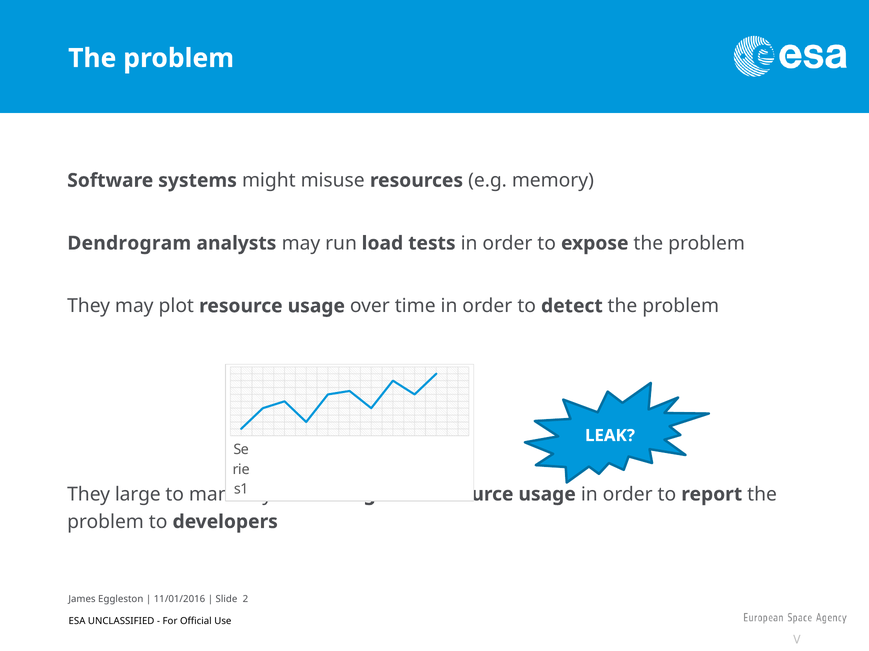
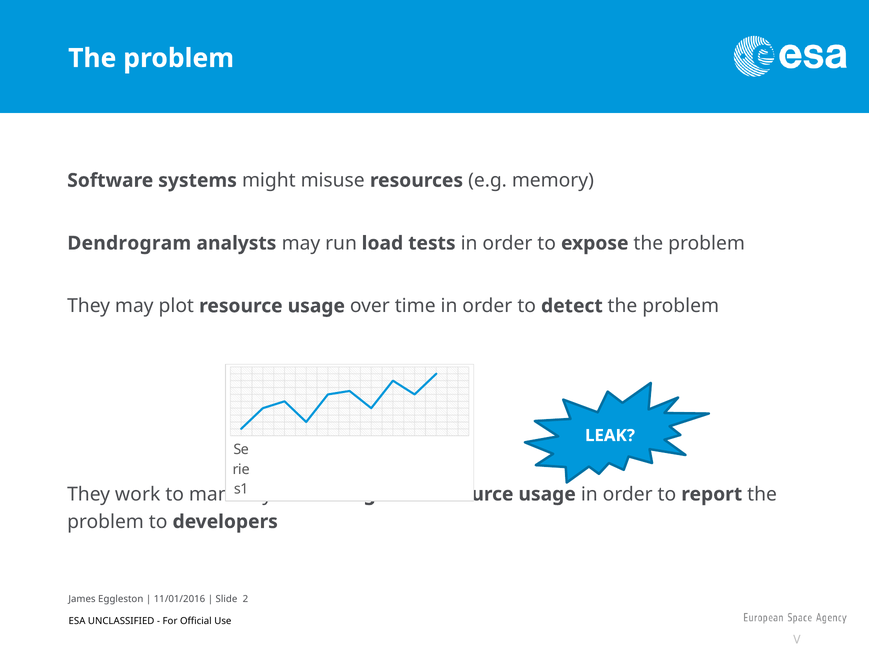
large: large -> work
